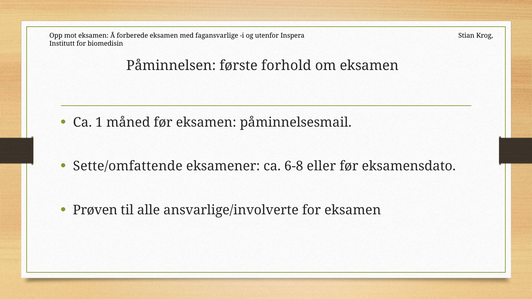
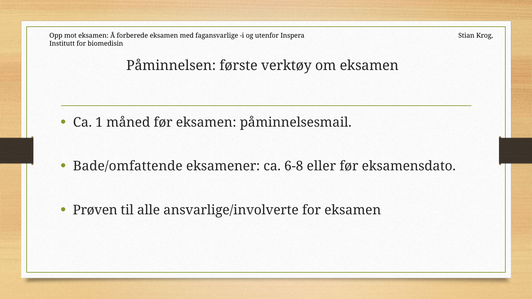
forhold: forhold -> verktøy
Sette/omfattende: Sette/omfattende -> Bade/omfattende
